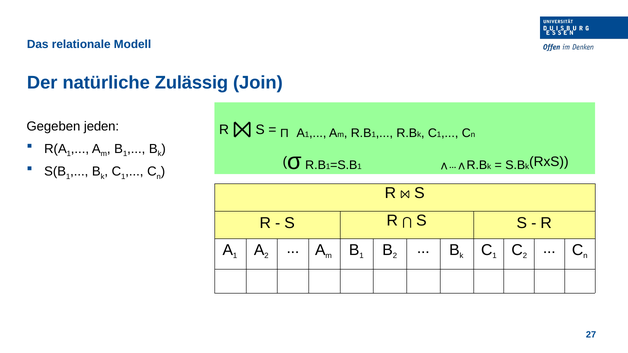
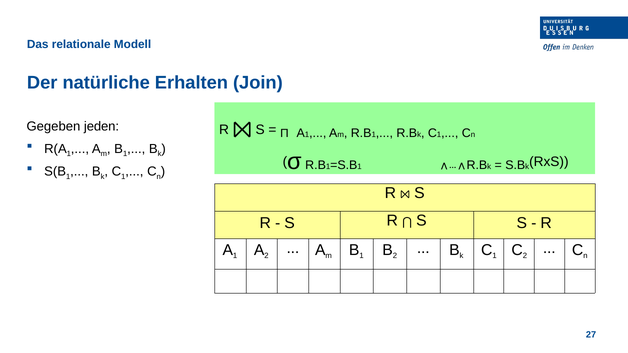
Zulässig: Zulässig -> Erhalten
